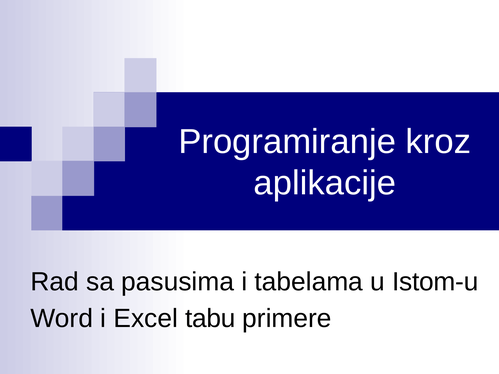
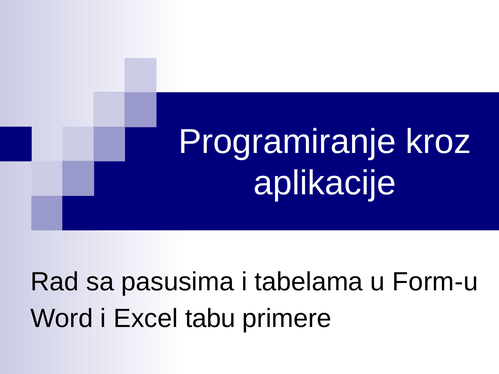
Istom-u: Istom-u -> Form-u
